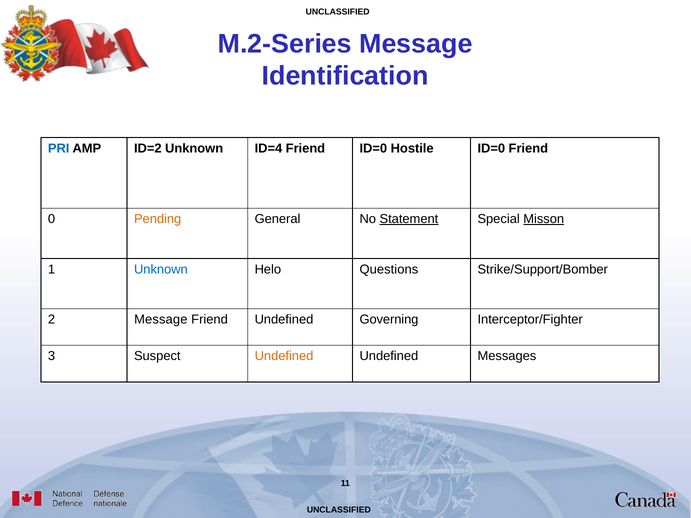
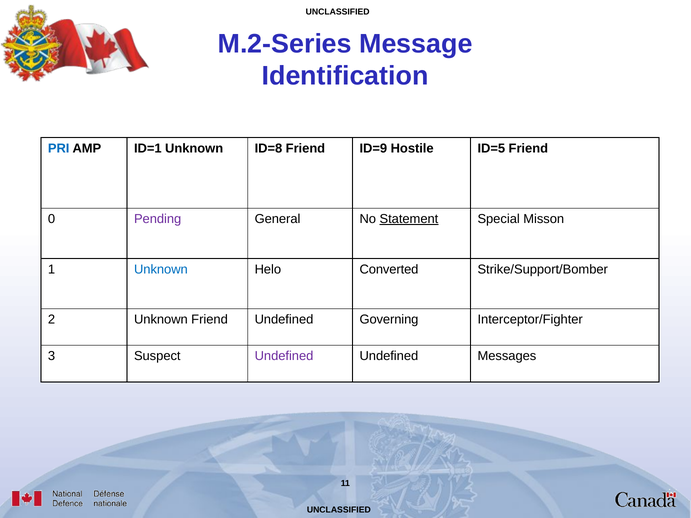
ID=2: ID=2 -> ID=1
ID=4: ID=4 -> ID=8
Friend ID=0: ID=0 -> ID=9
Hostile ID=0: ID=0 -> ID=5
Pending colour: orange -> purple
Misson underline: present -> none
Questions: Questions -> Converted
2 Message: Message -> Unknown
Undefined at (284, 356) colour: orange -> purple
